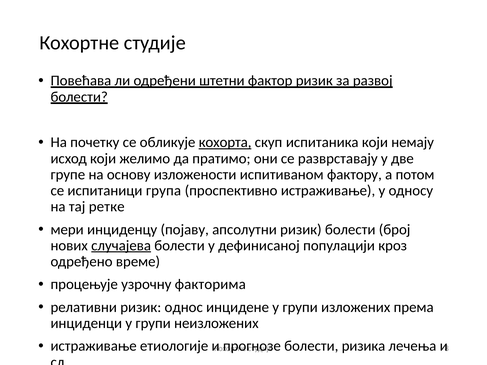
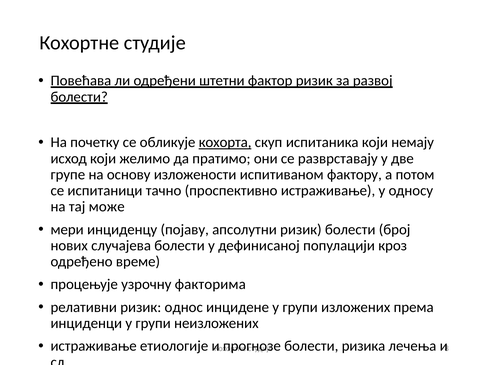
група: група -> тачно
ретке: ретке -> може
случајева underline: present -> none
